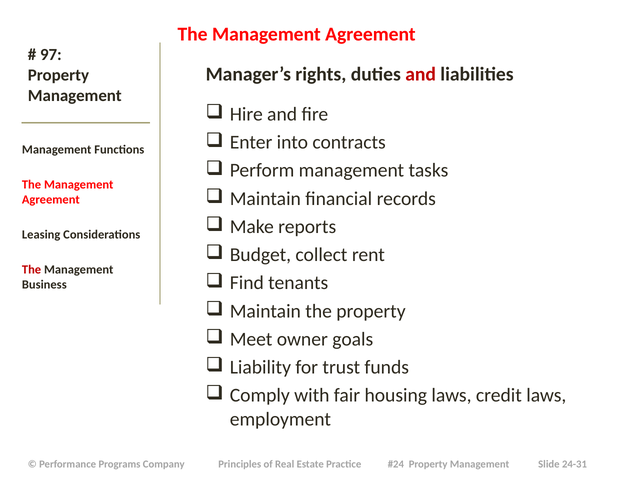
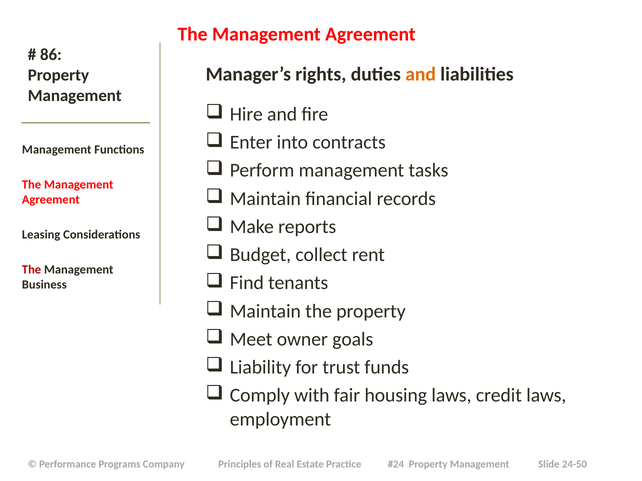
97: 97 -> 86
and at (421, 74) colour: red -> orange
24-31: 24-31 -> 24-50
